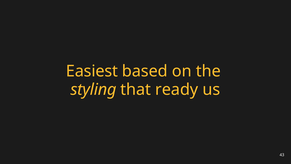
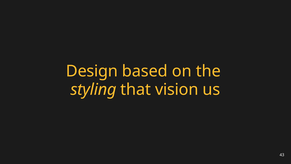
Easiest: Easiest -> Design
ready: ready -> vision
